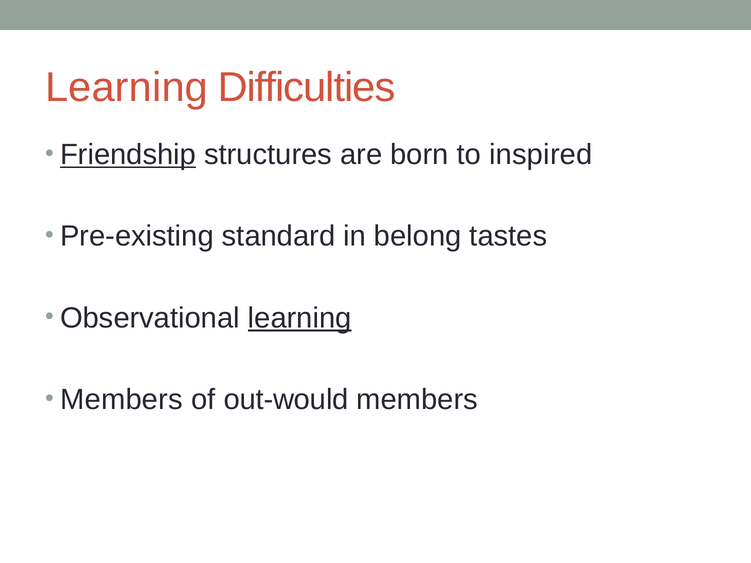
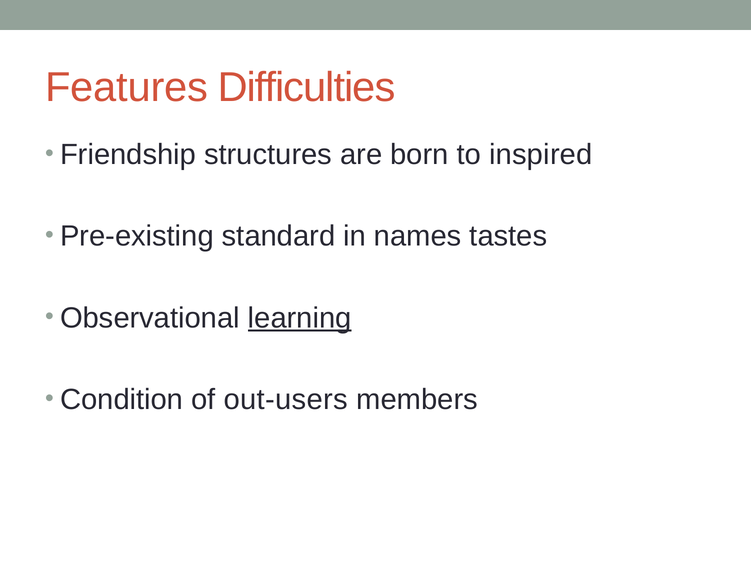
Learning at (127, 87): Learning -> Features
Friendship underline: present -> none
belong: belong -> names
Members at (122, 400): Members -> Condition
out-would: out-would -> out-users
